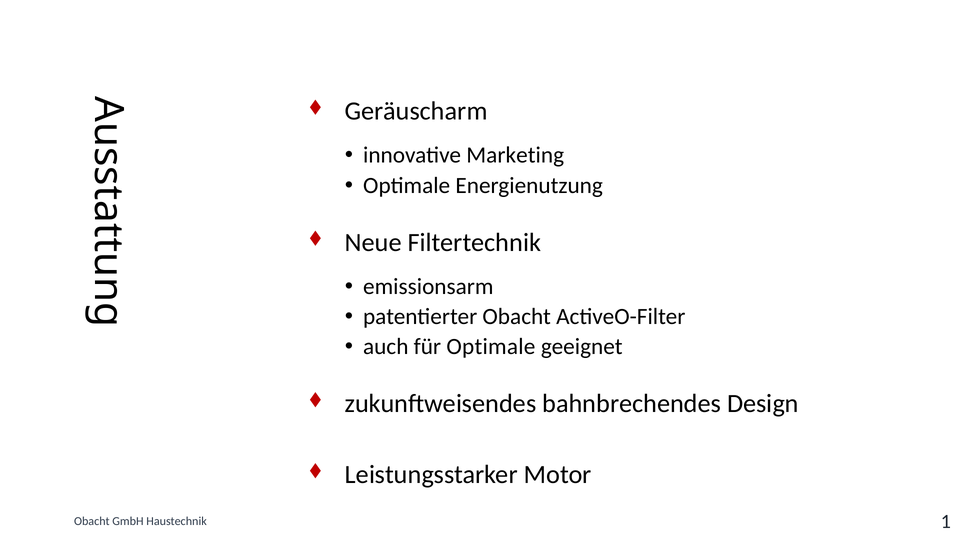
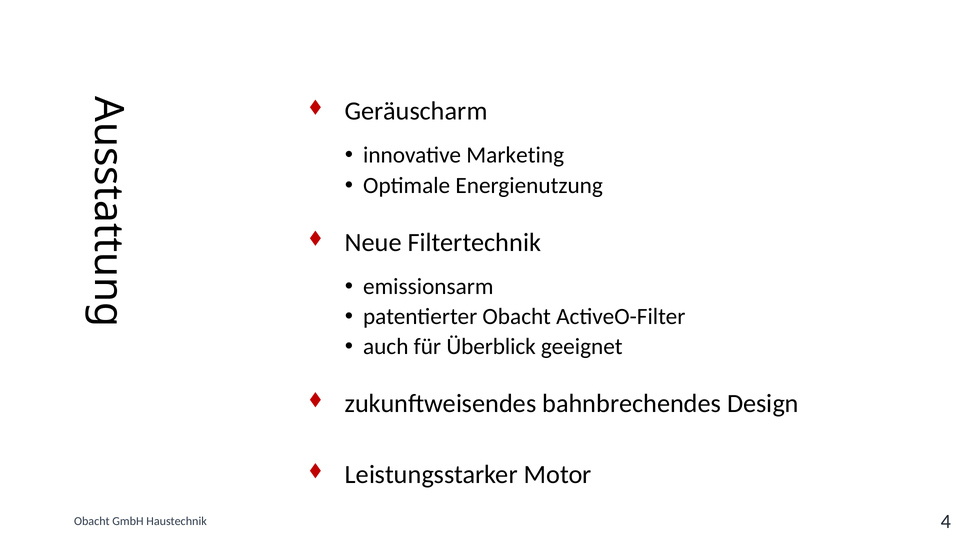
für Optimale: Optimale -> Überblick
1: 1 -> 4
